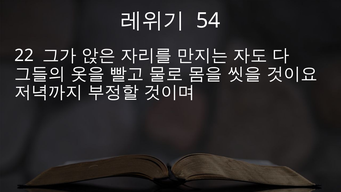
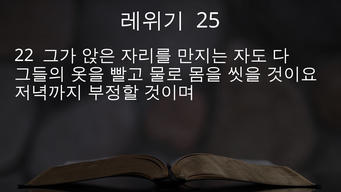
54: 54 -> 25
